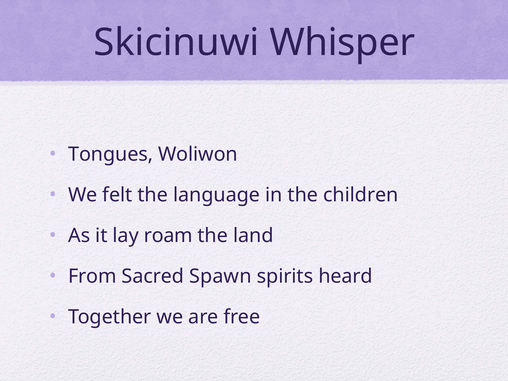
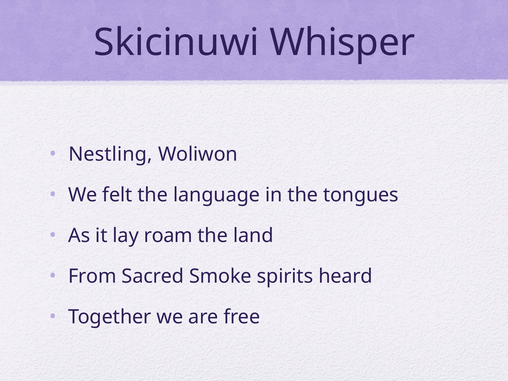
Tongues: Tongues -> Nestling
children: children -> tongues
Spawn: Spawn -> Smoke
